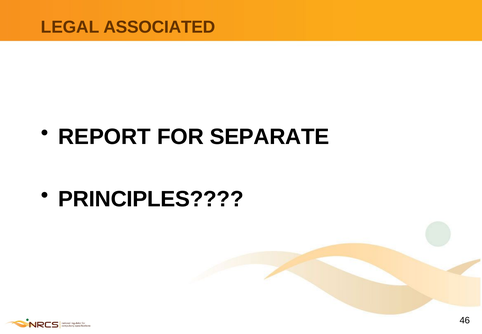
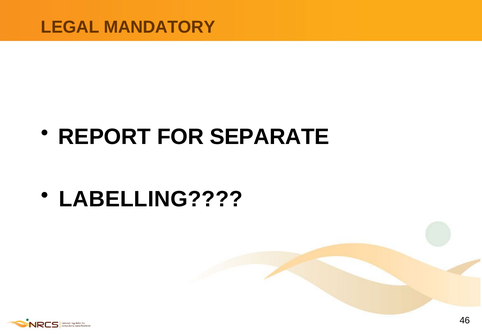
ASSOCIATED: ASSOCIATED -> MANDATORY
PRINCIPLES: PRINCIPLES -> LABELLING
